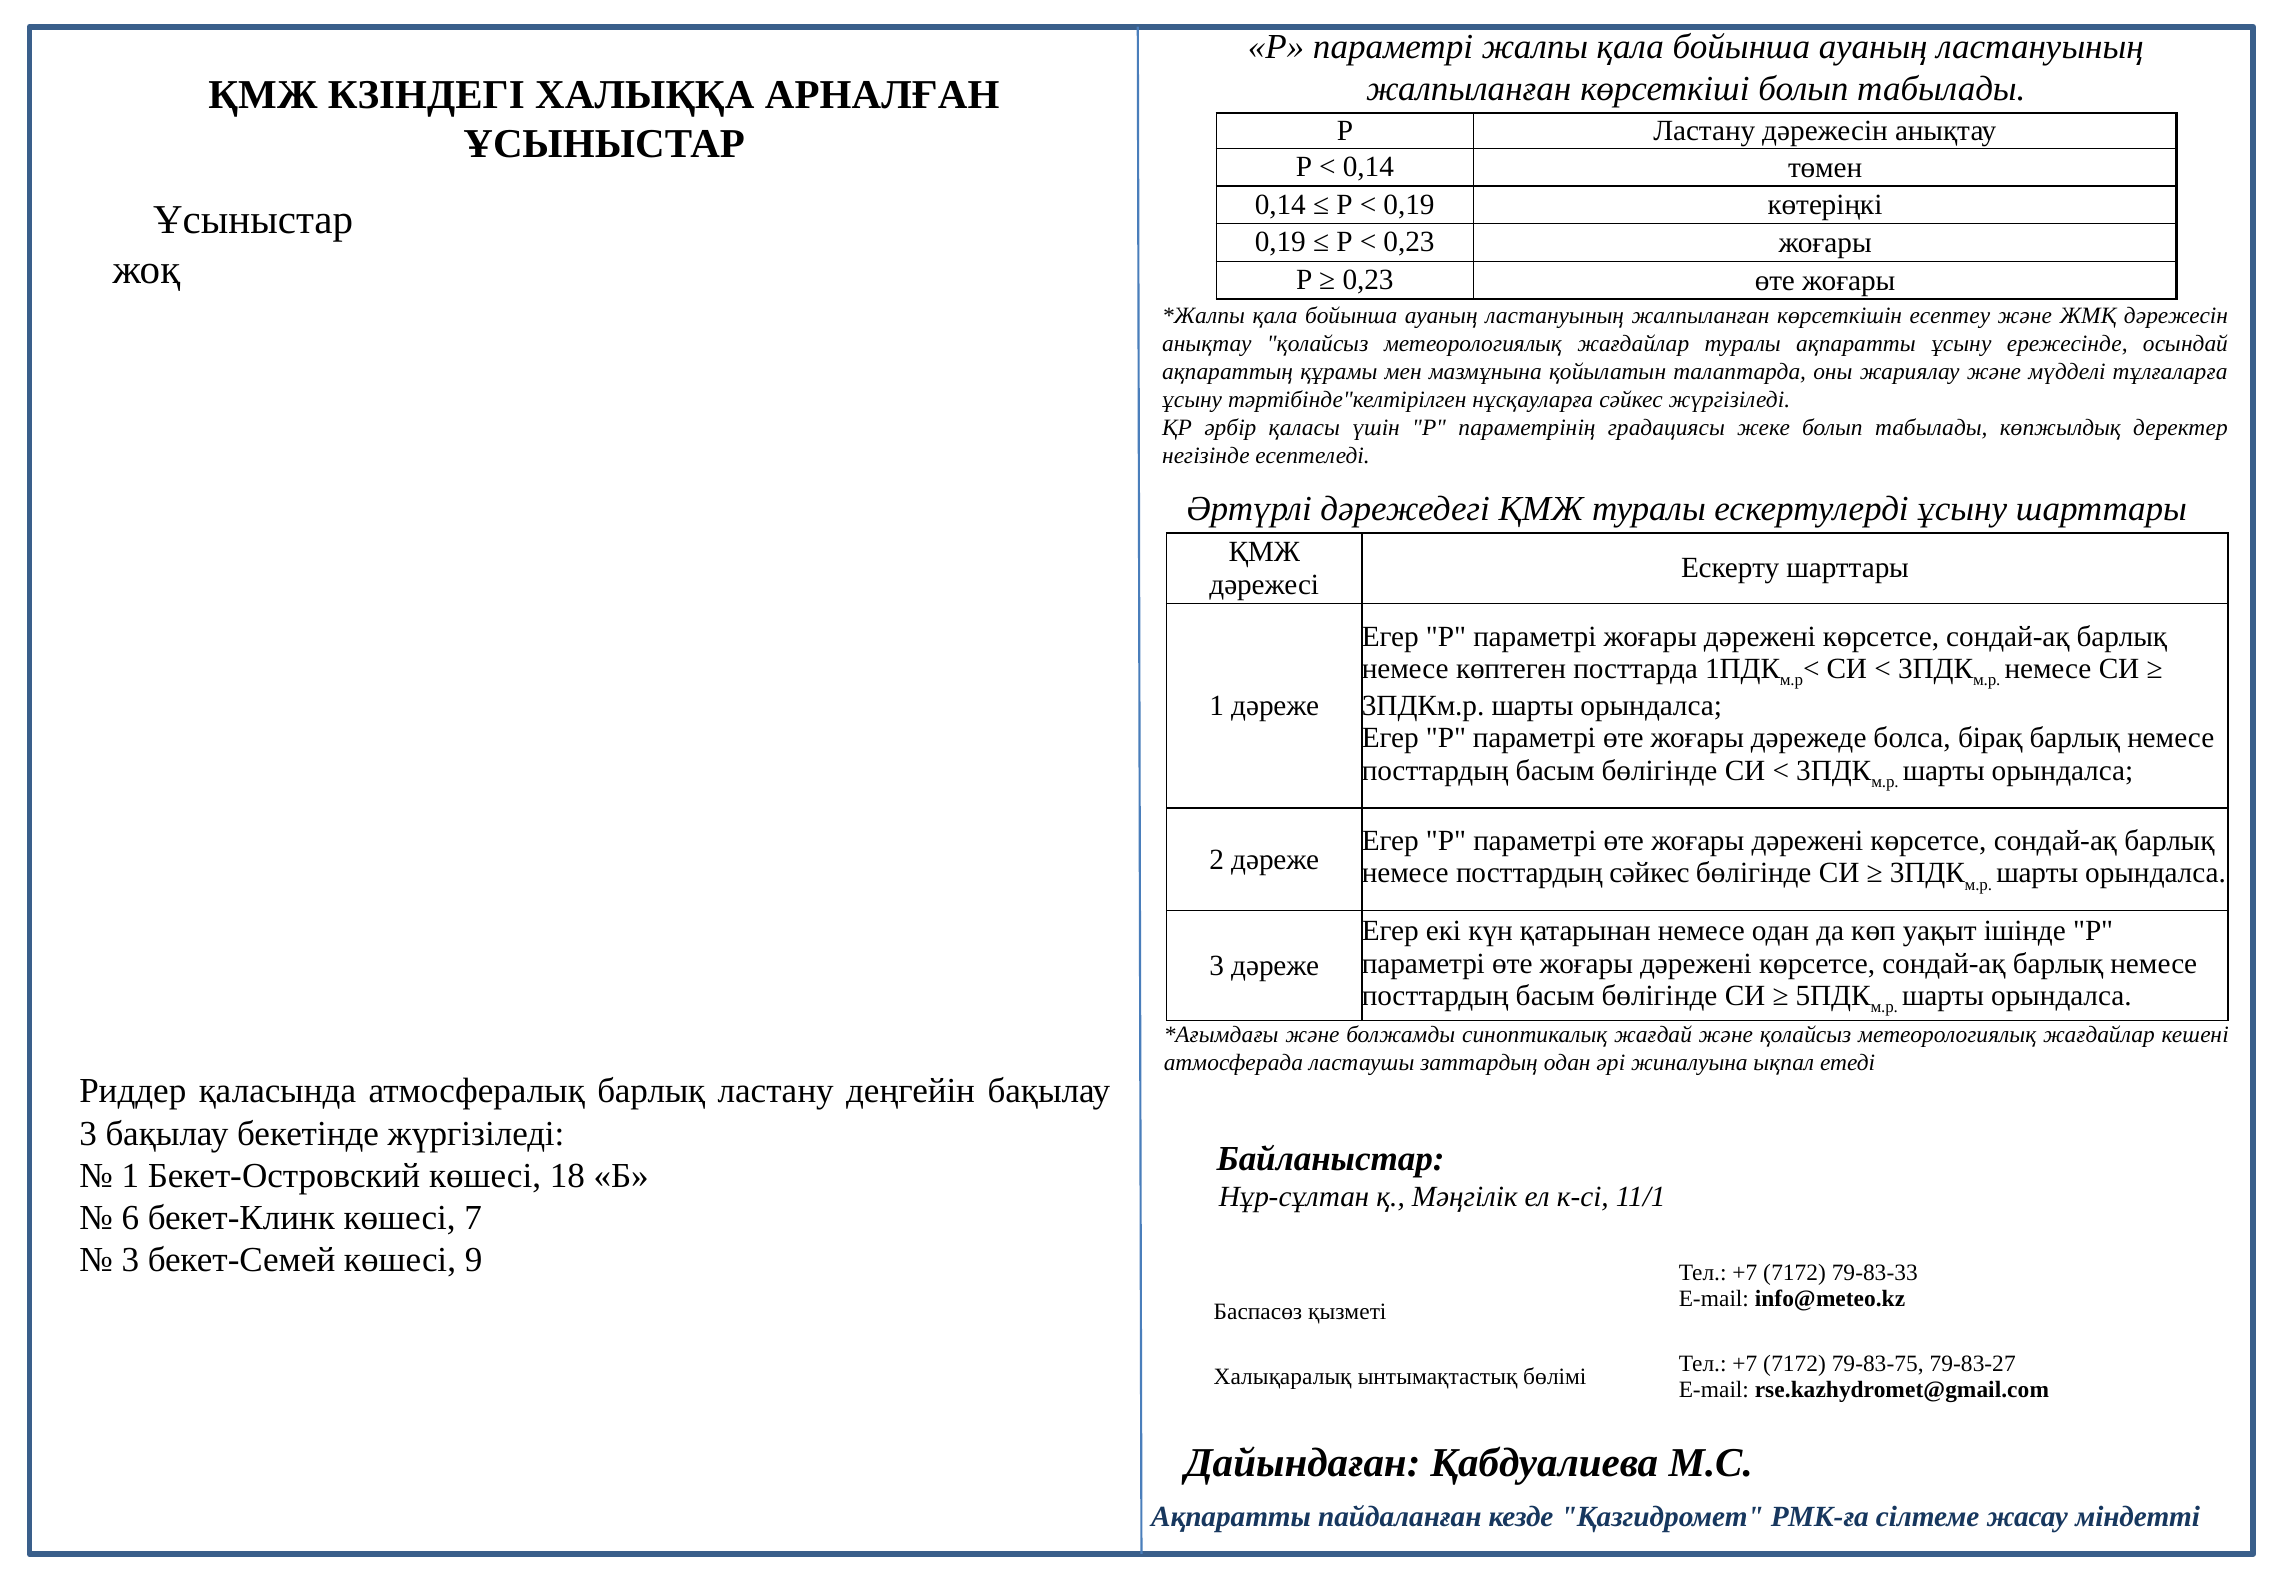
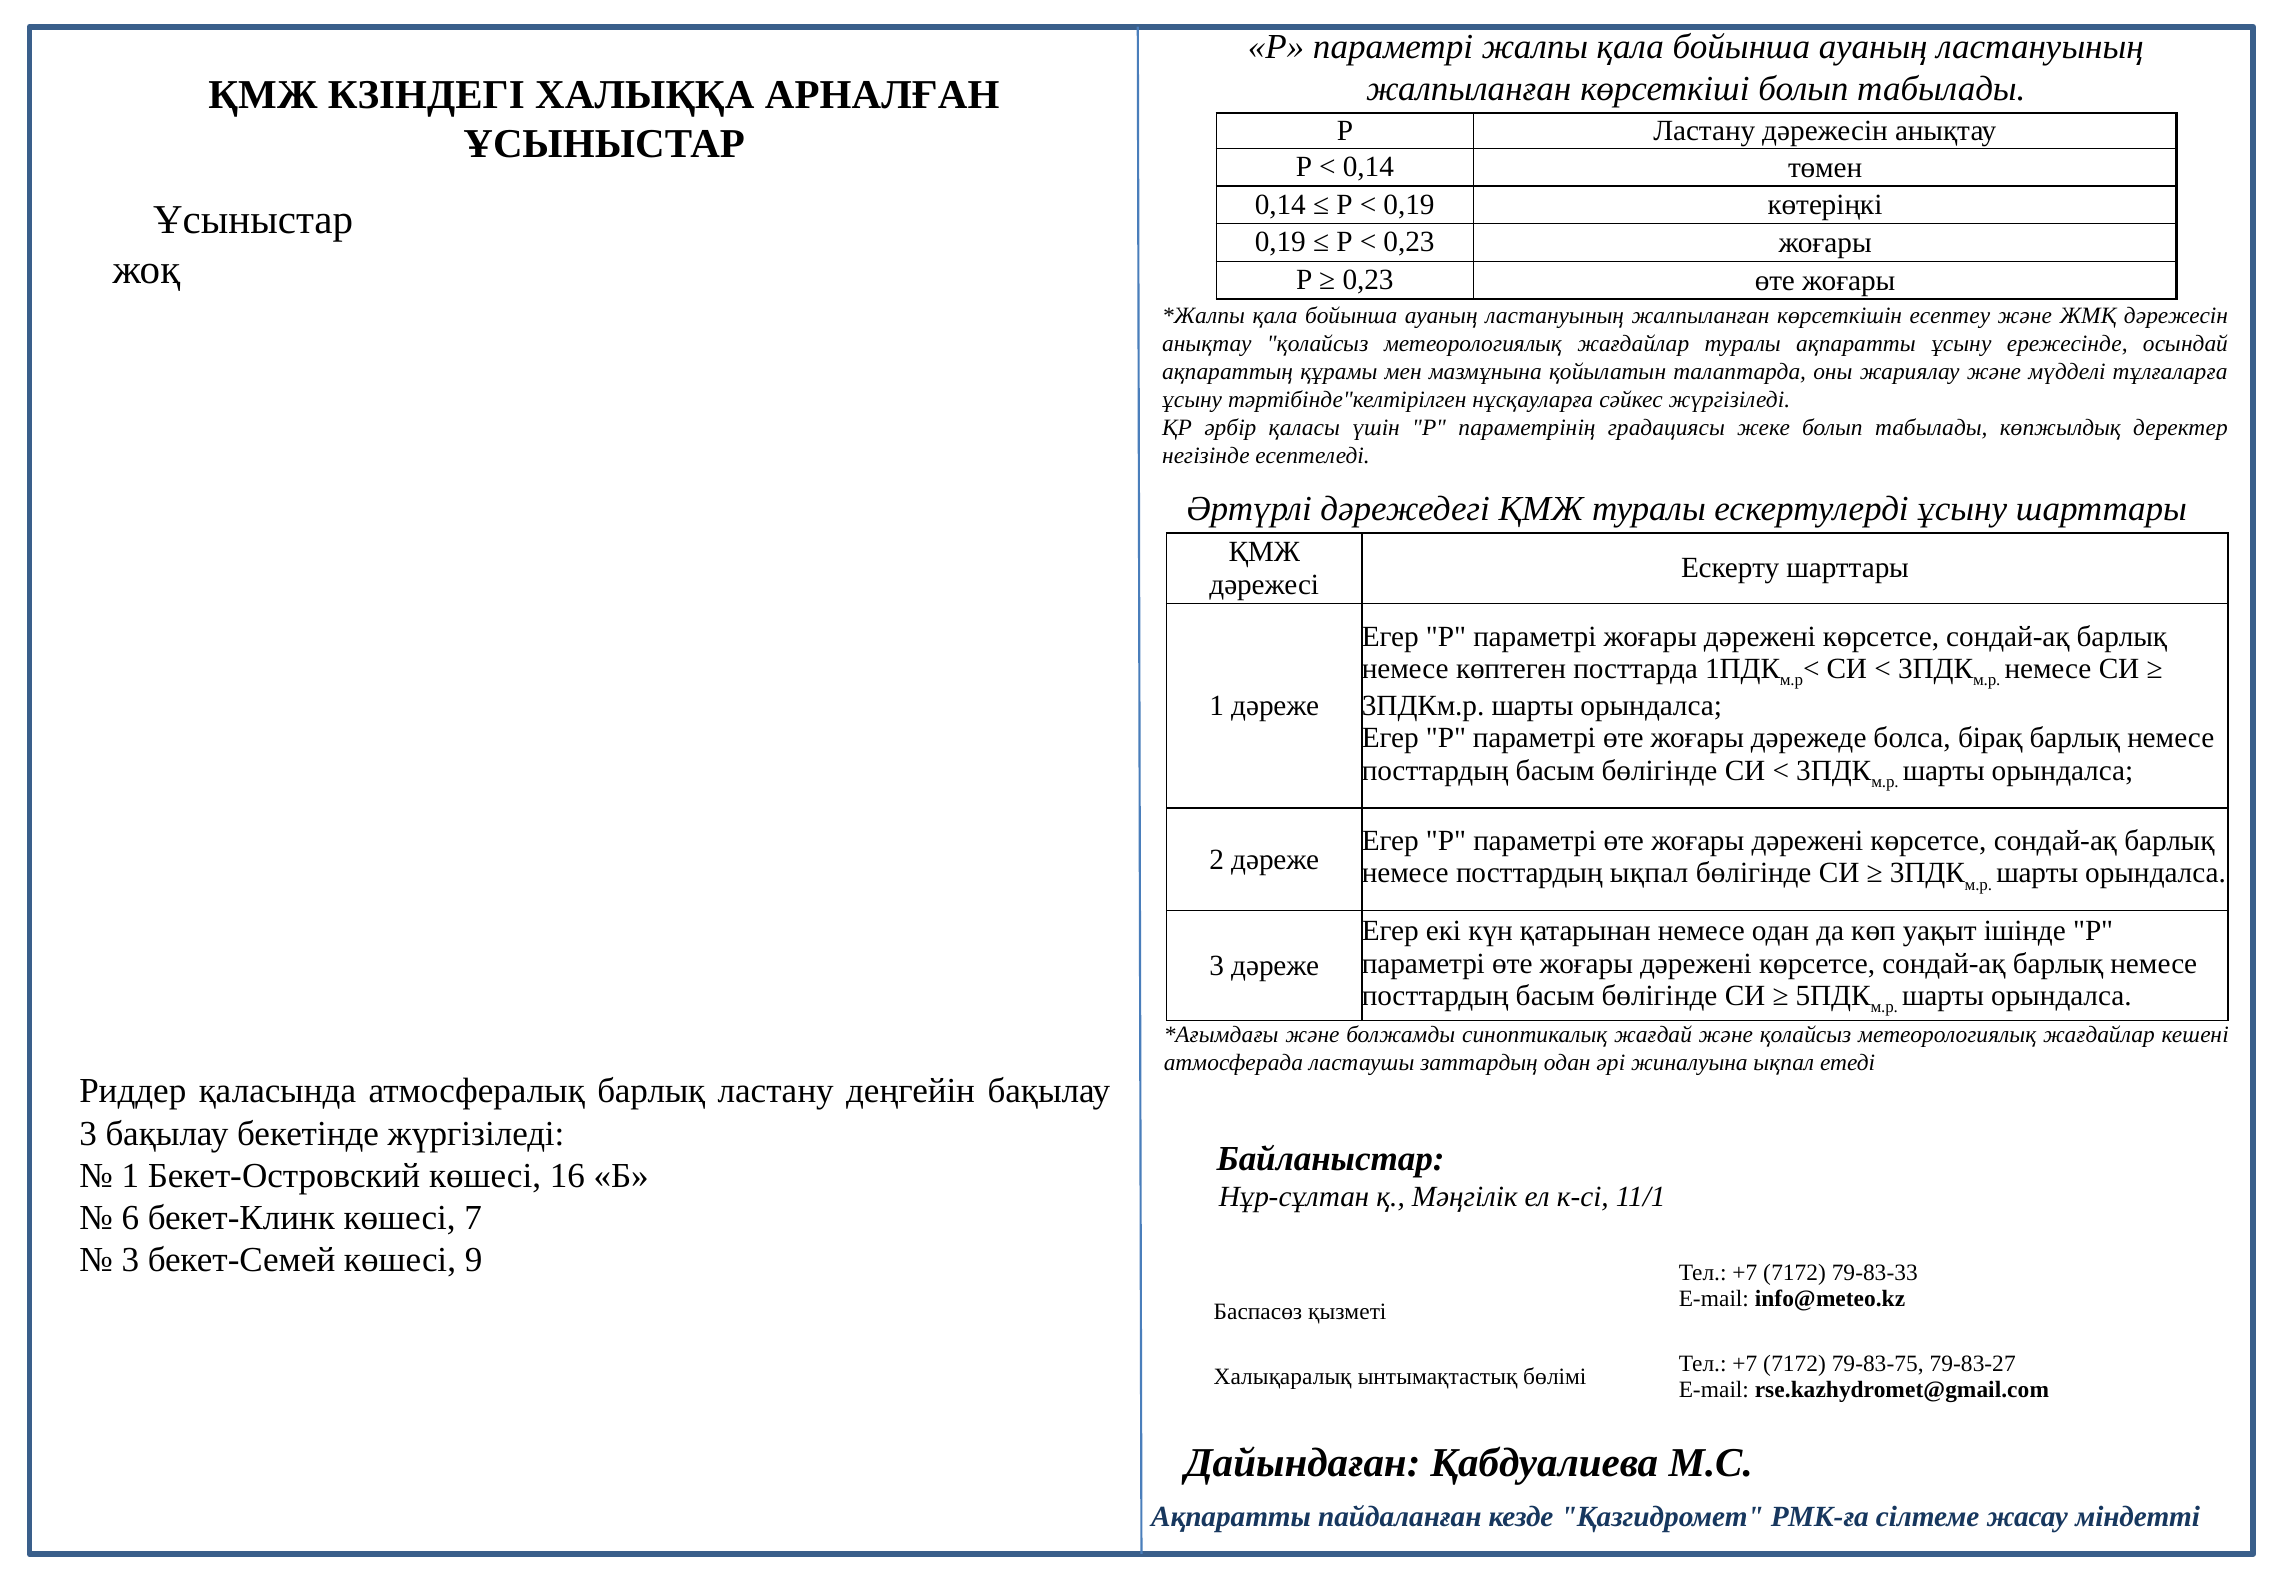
посттардың сәйкес: сәйкес -> ықпал
18: 18 -> 16
